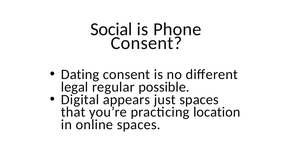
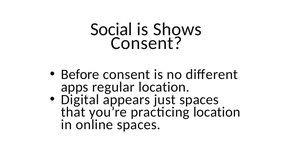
Phone: Phone -> Shows
Dating: Dating -> Before
legal: legal -> apps
regular possible: possible -> location
